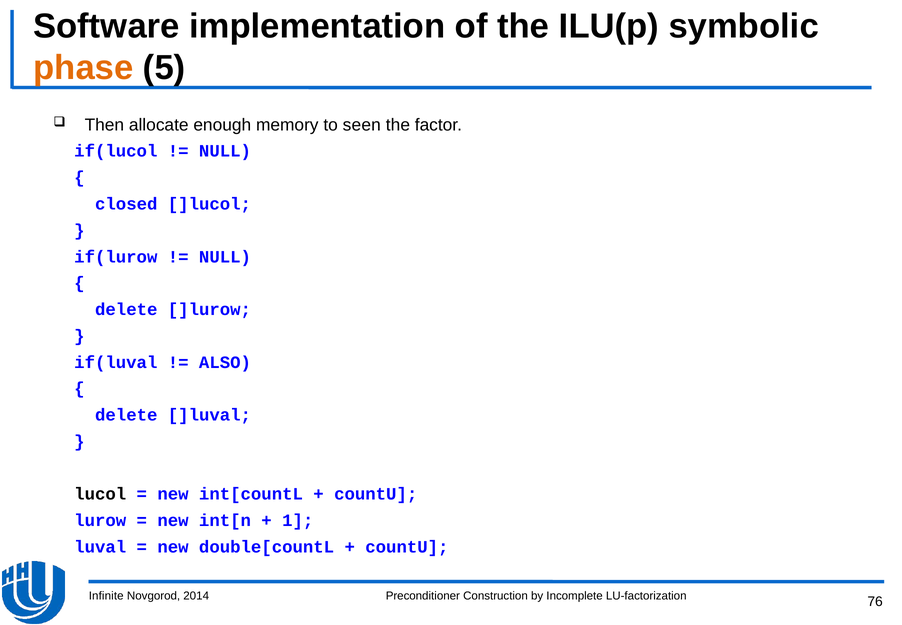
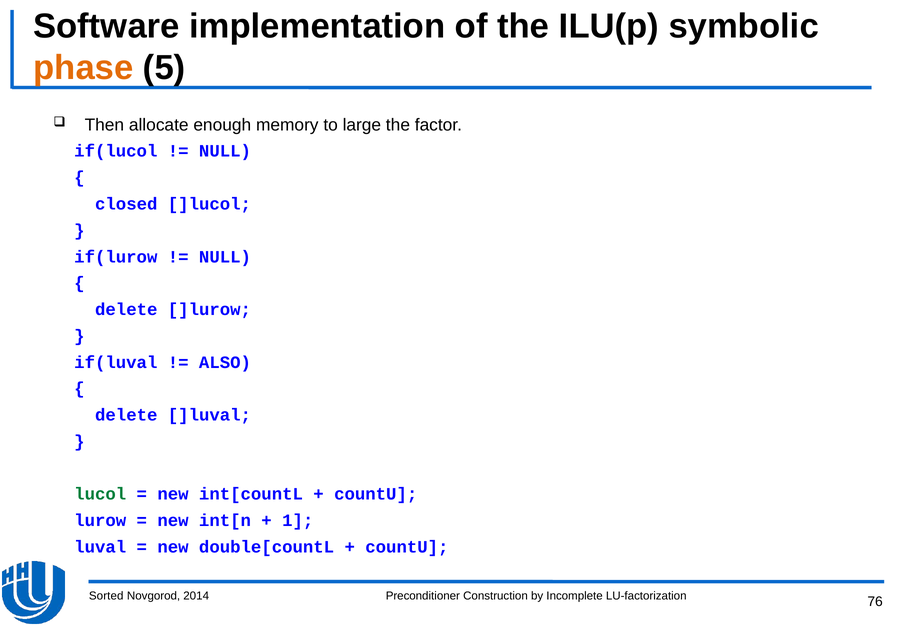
seen: seen -> large
lucol colour: black -> green
Infinite: Infinite -> Sorted
